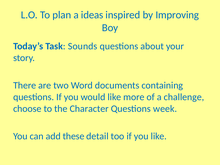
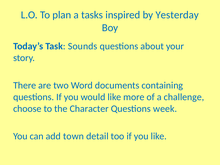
ideas: ideas -> tasks
Improving: Improving -> Yesterday
these: these -> town
